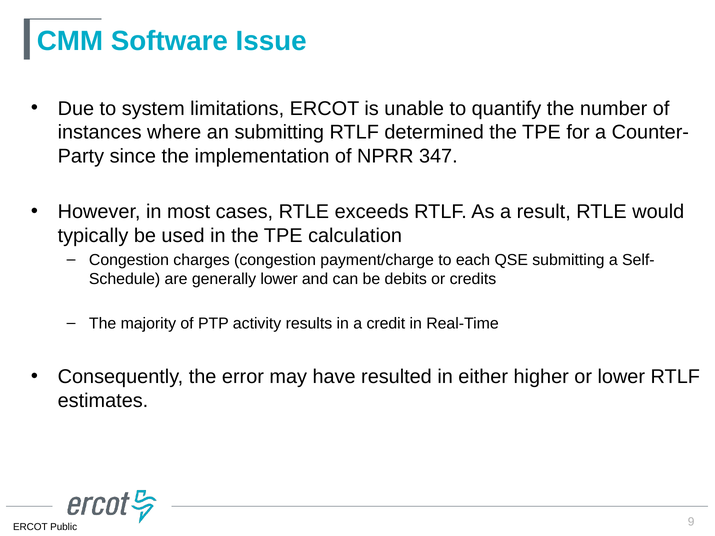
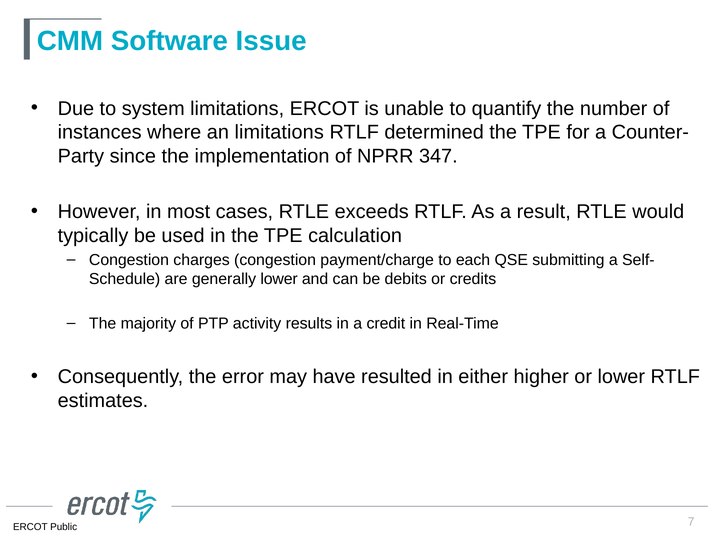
an submitting: submitting -> limitations
9: 9 -> 7
